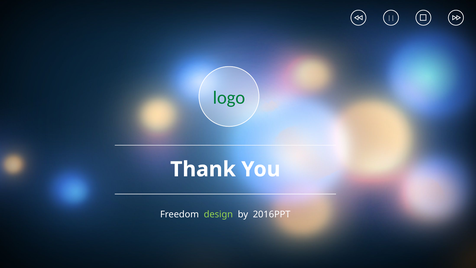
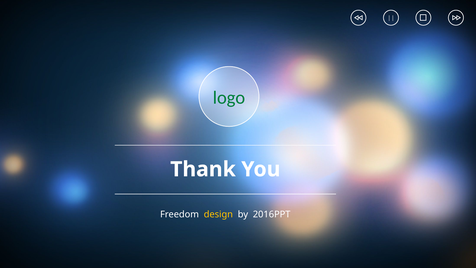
design colour: light green -> yellow
